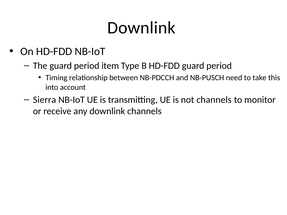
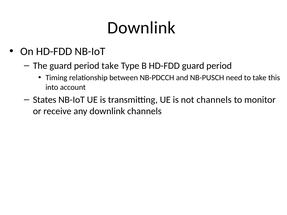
period item: item -> take
Sierra: Sierra -> States
